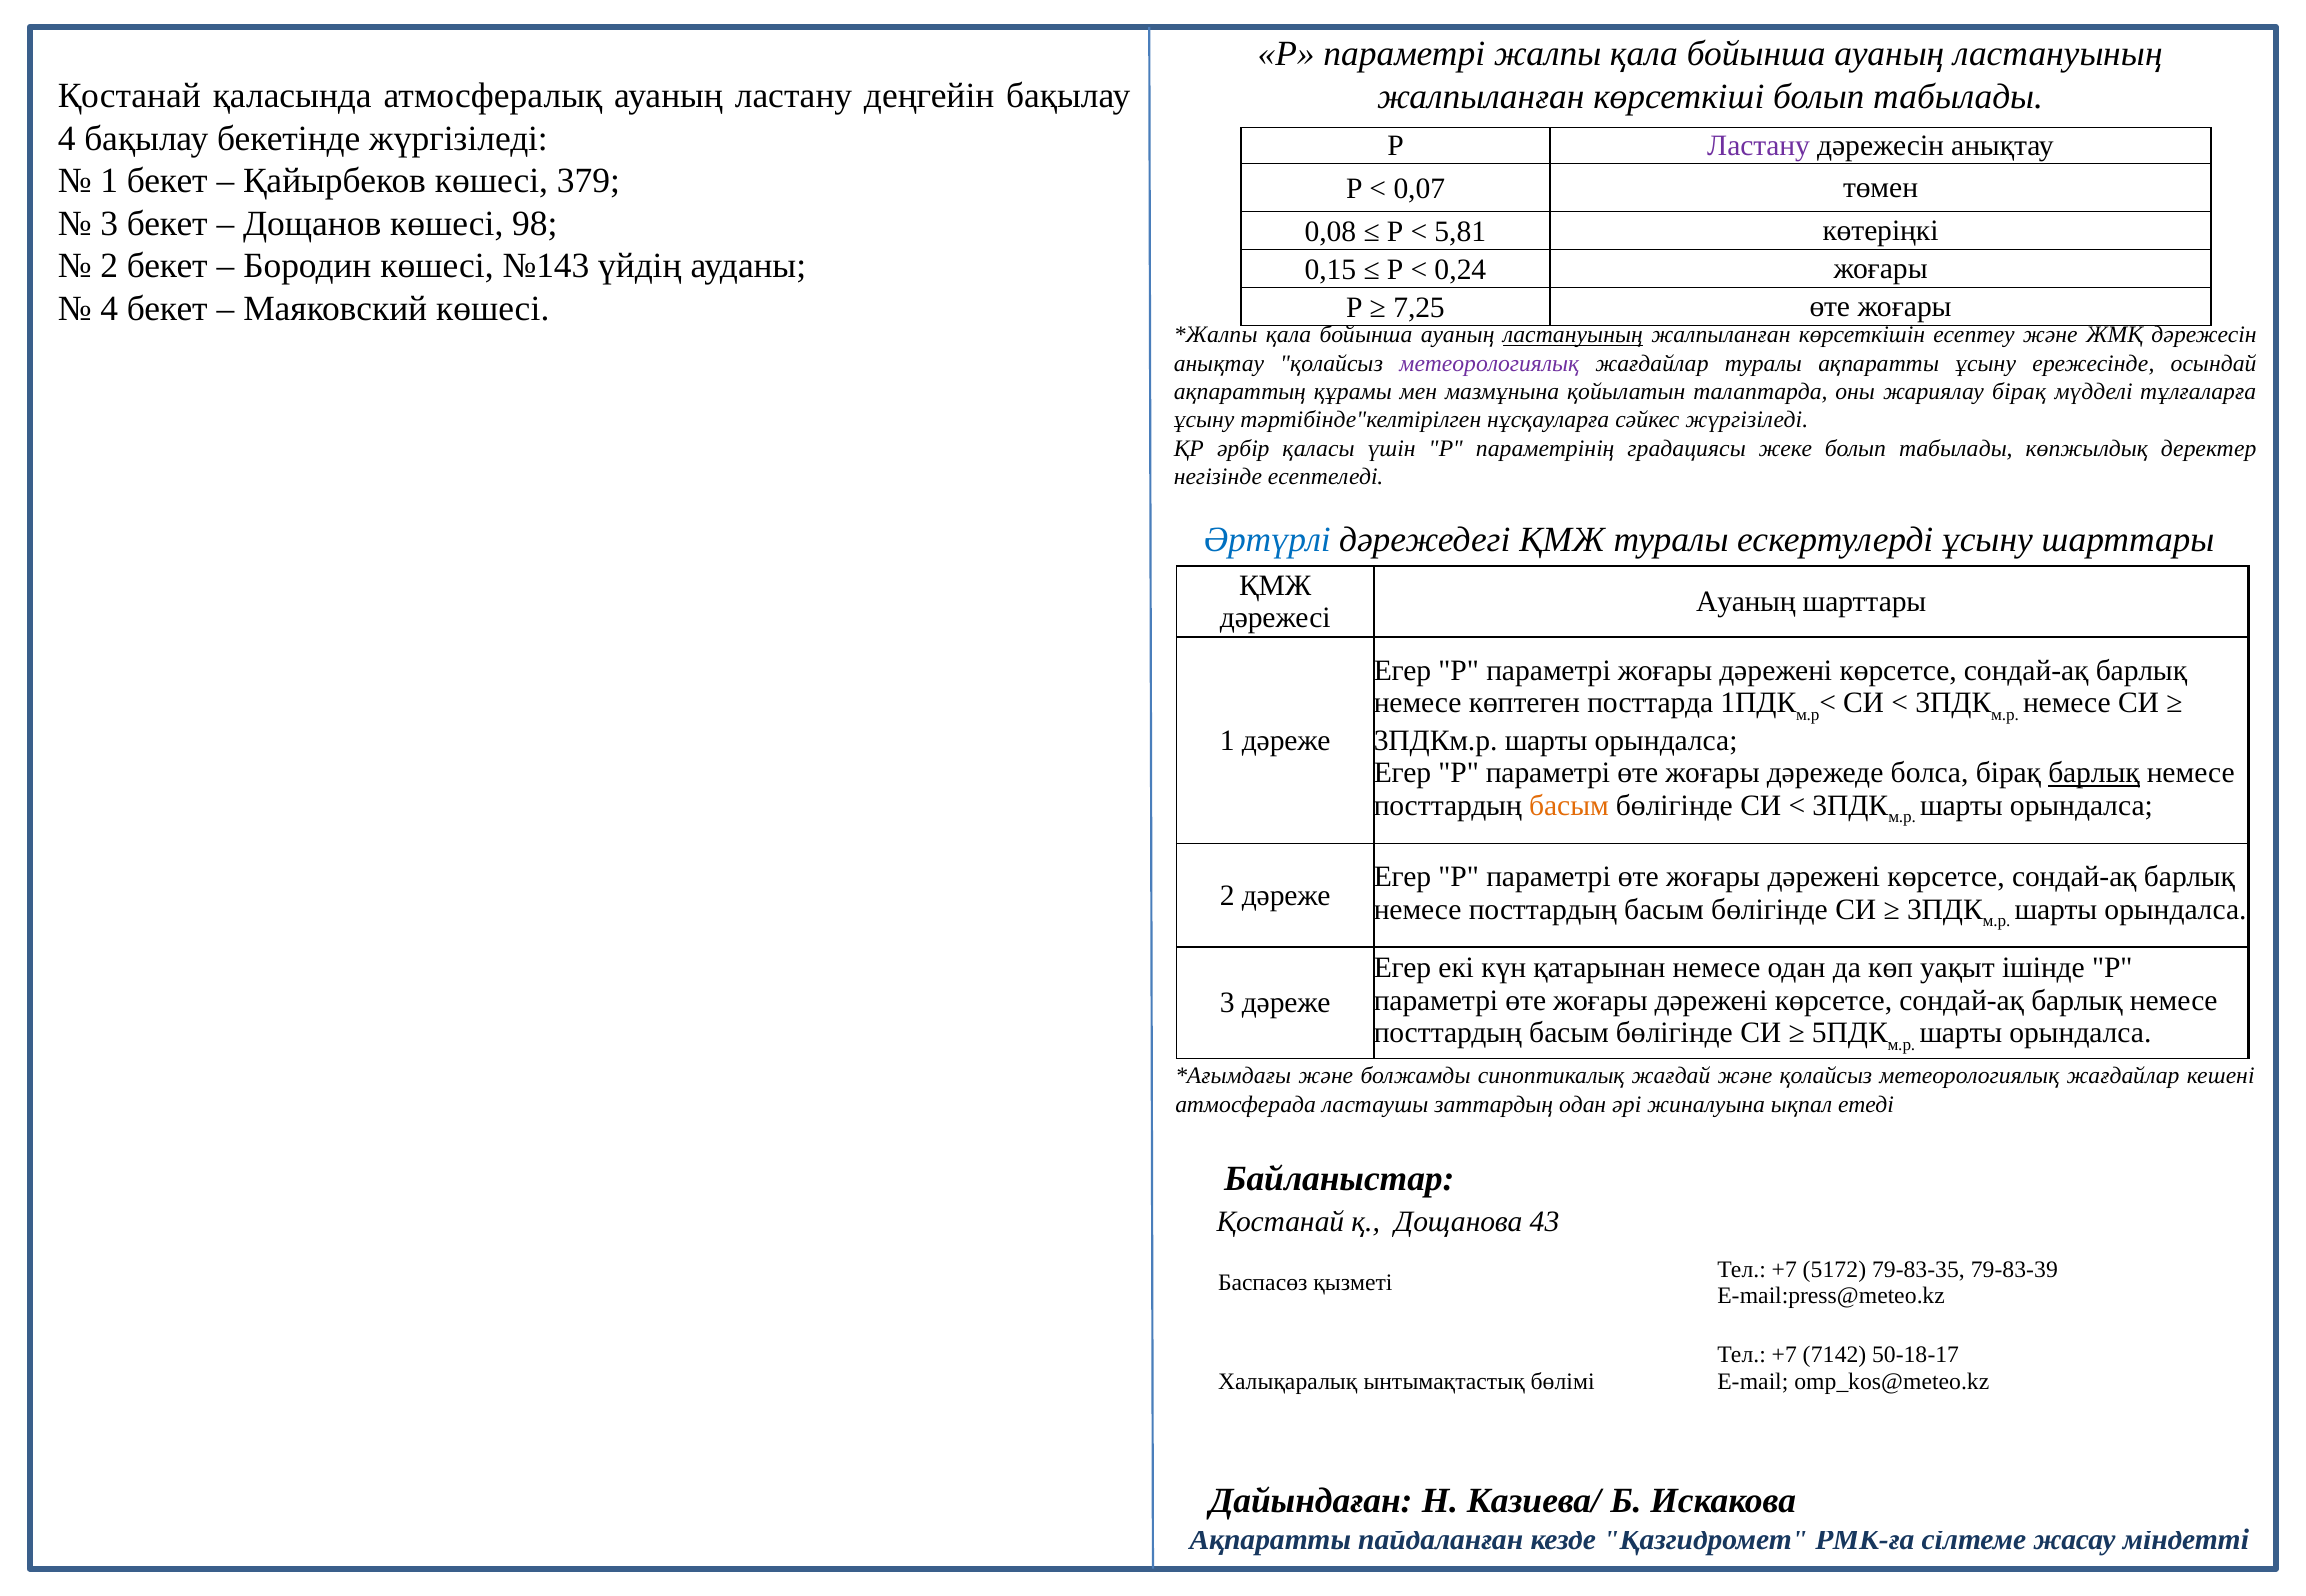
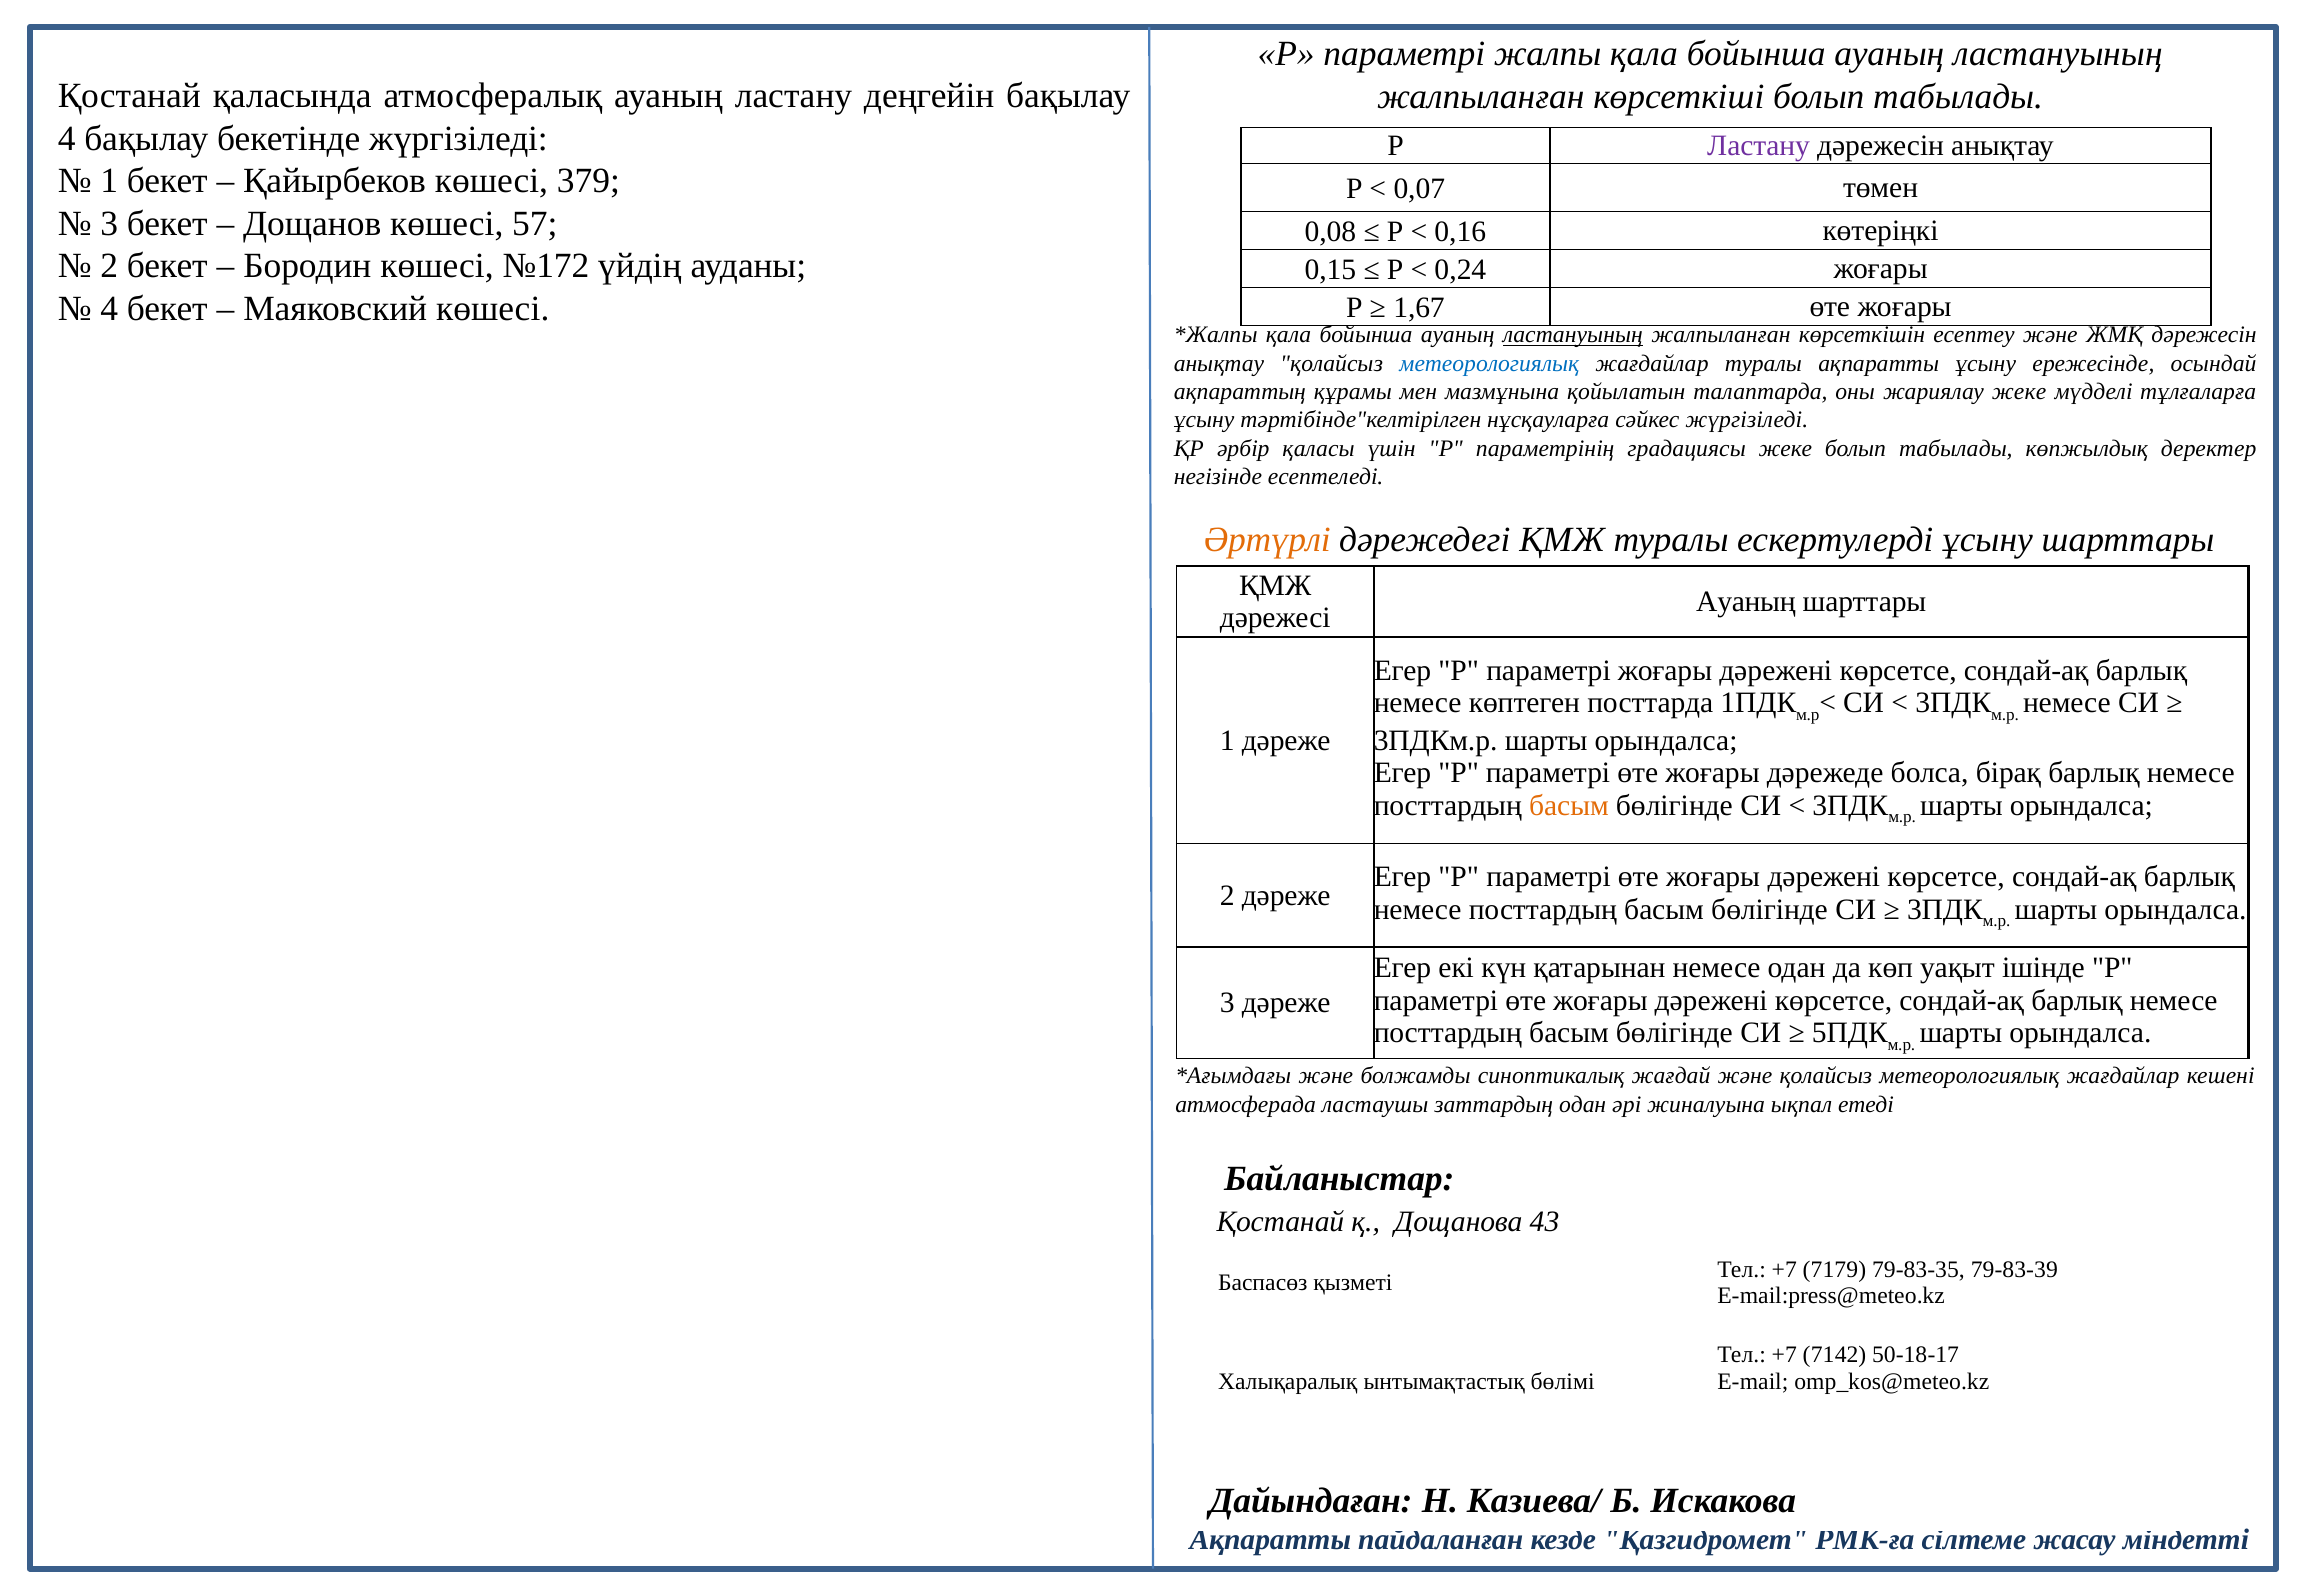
98: 98 -> 57
5,81: 5,81 -> 0,16
№143: №143 -> №172
7,25: 7,25 -> 1,67
метеорологиялық at (1489, 364) colour: purple -> blue
жариялау бірақ: бірақ -> жеке
Әртүрлі colour: blue -> orange
барлық at (2094, 773) underline: present -> none
5172: 5172 -> 7179
